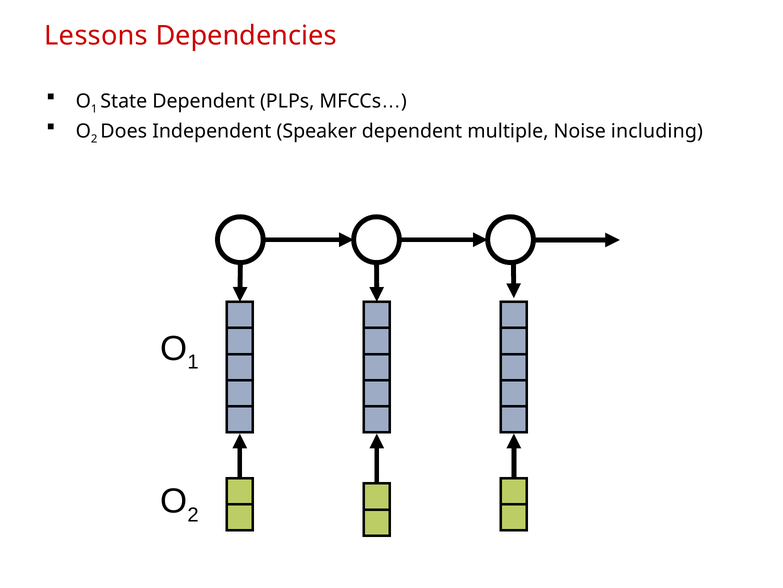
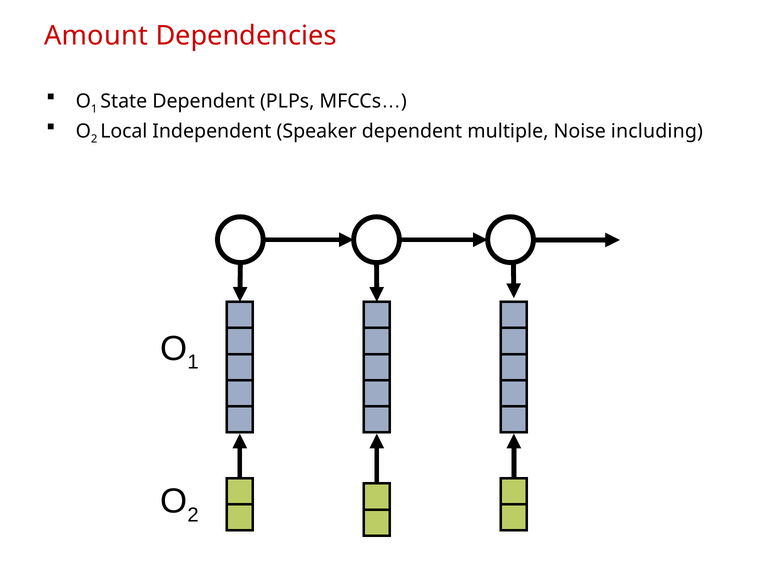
Lessons: Lessons -> Amount
Does: Does -> Local
